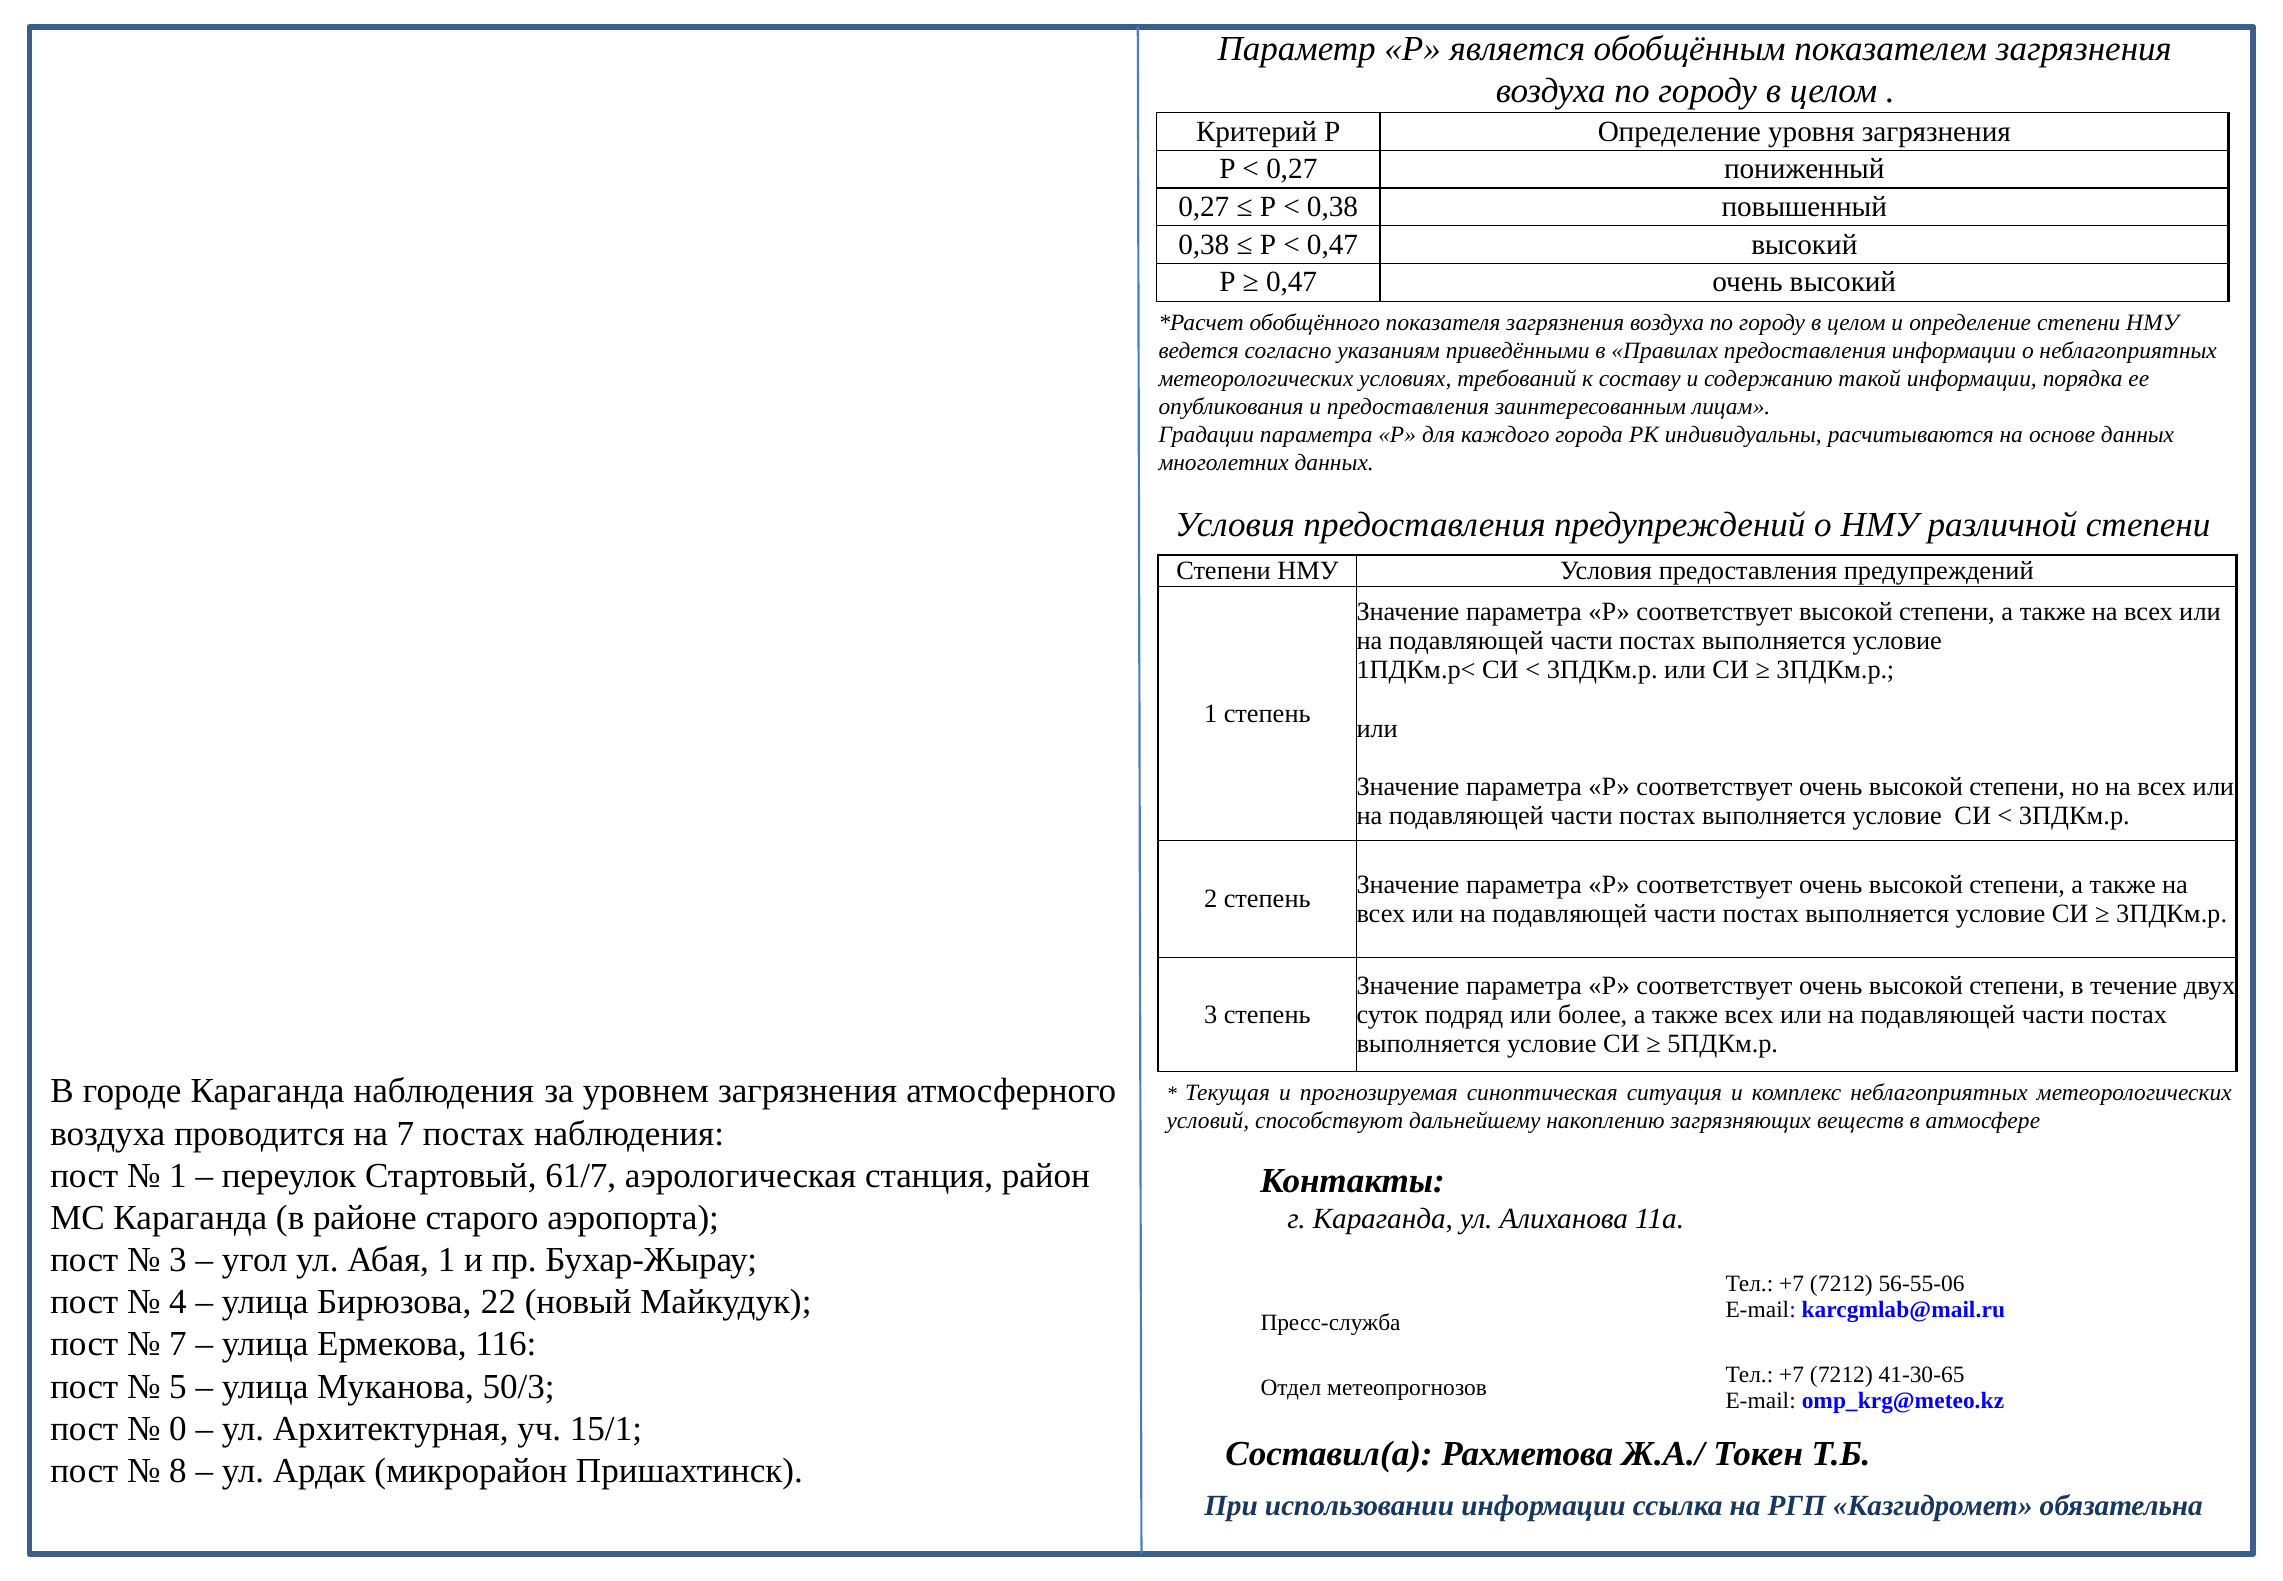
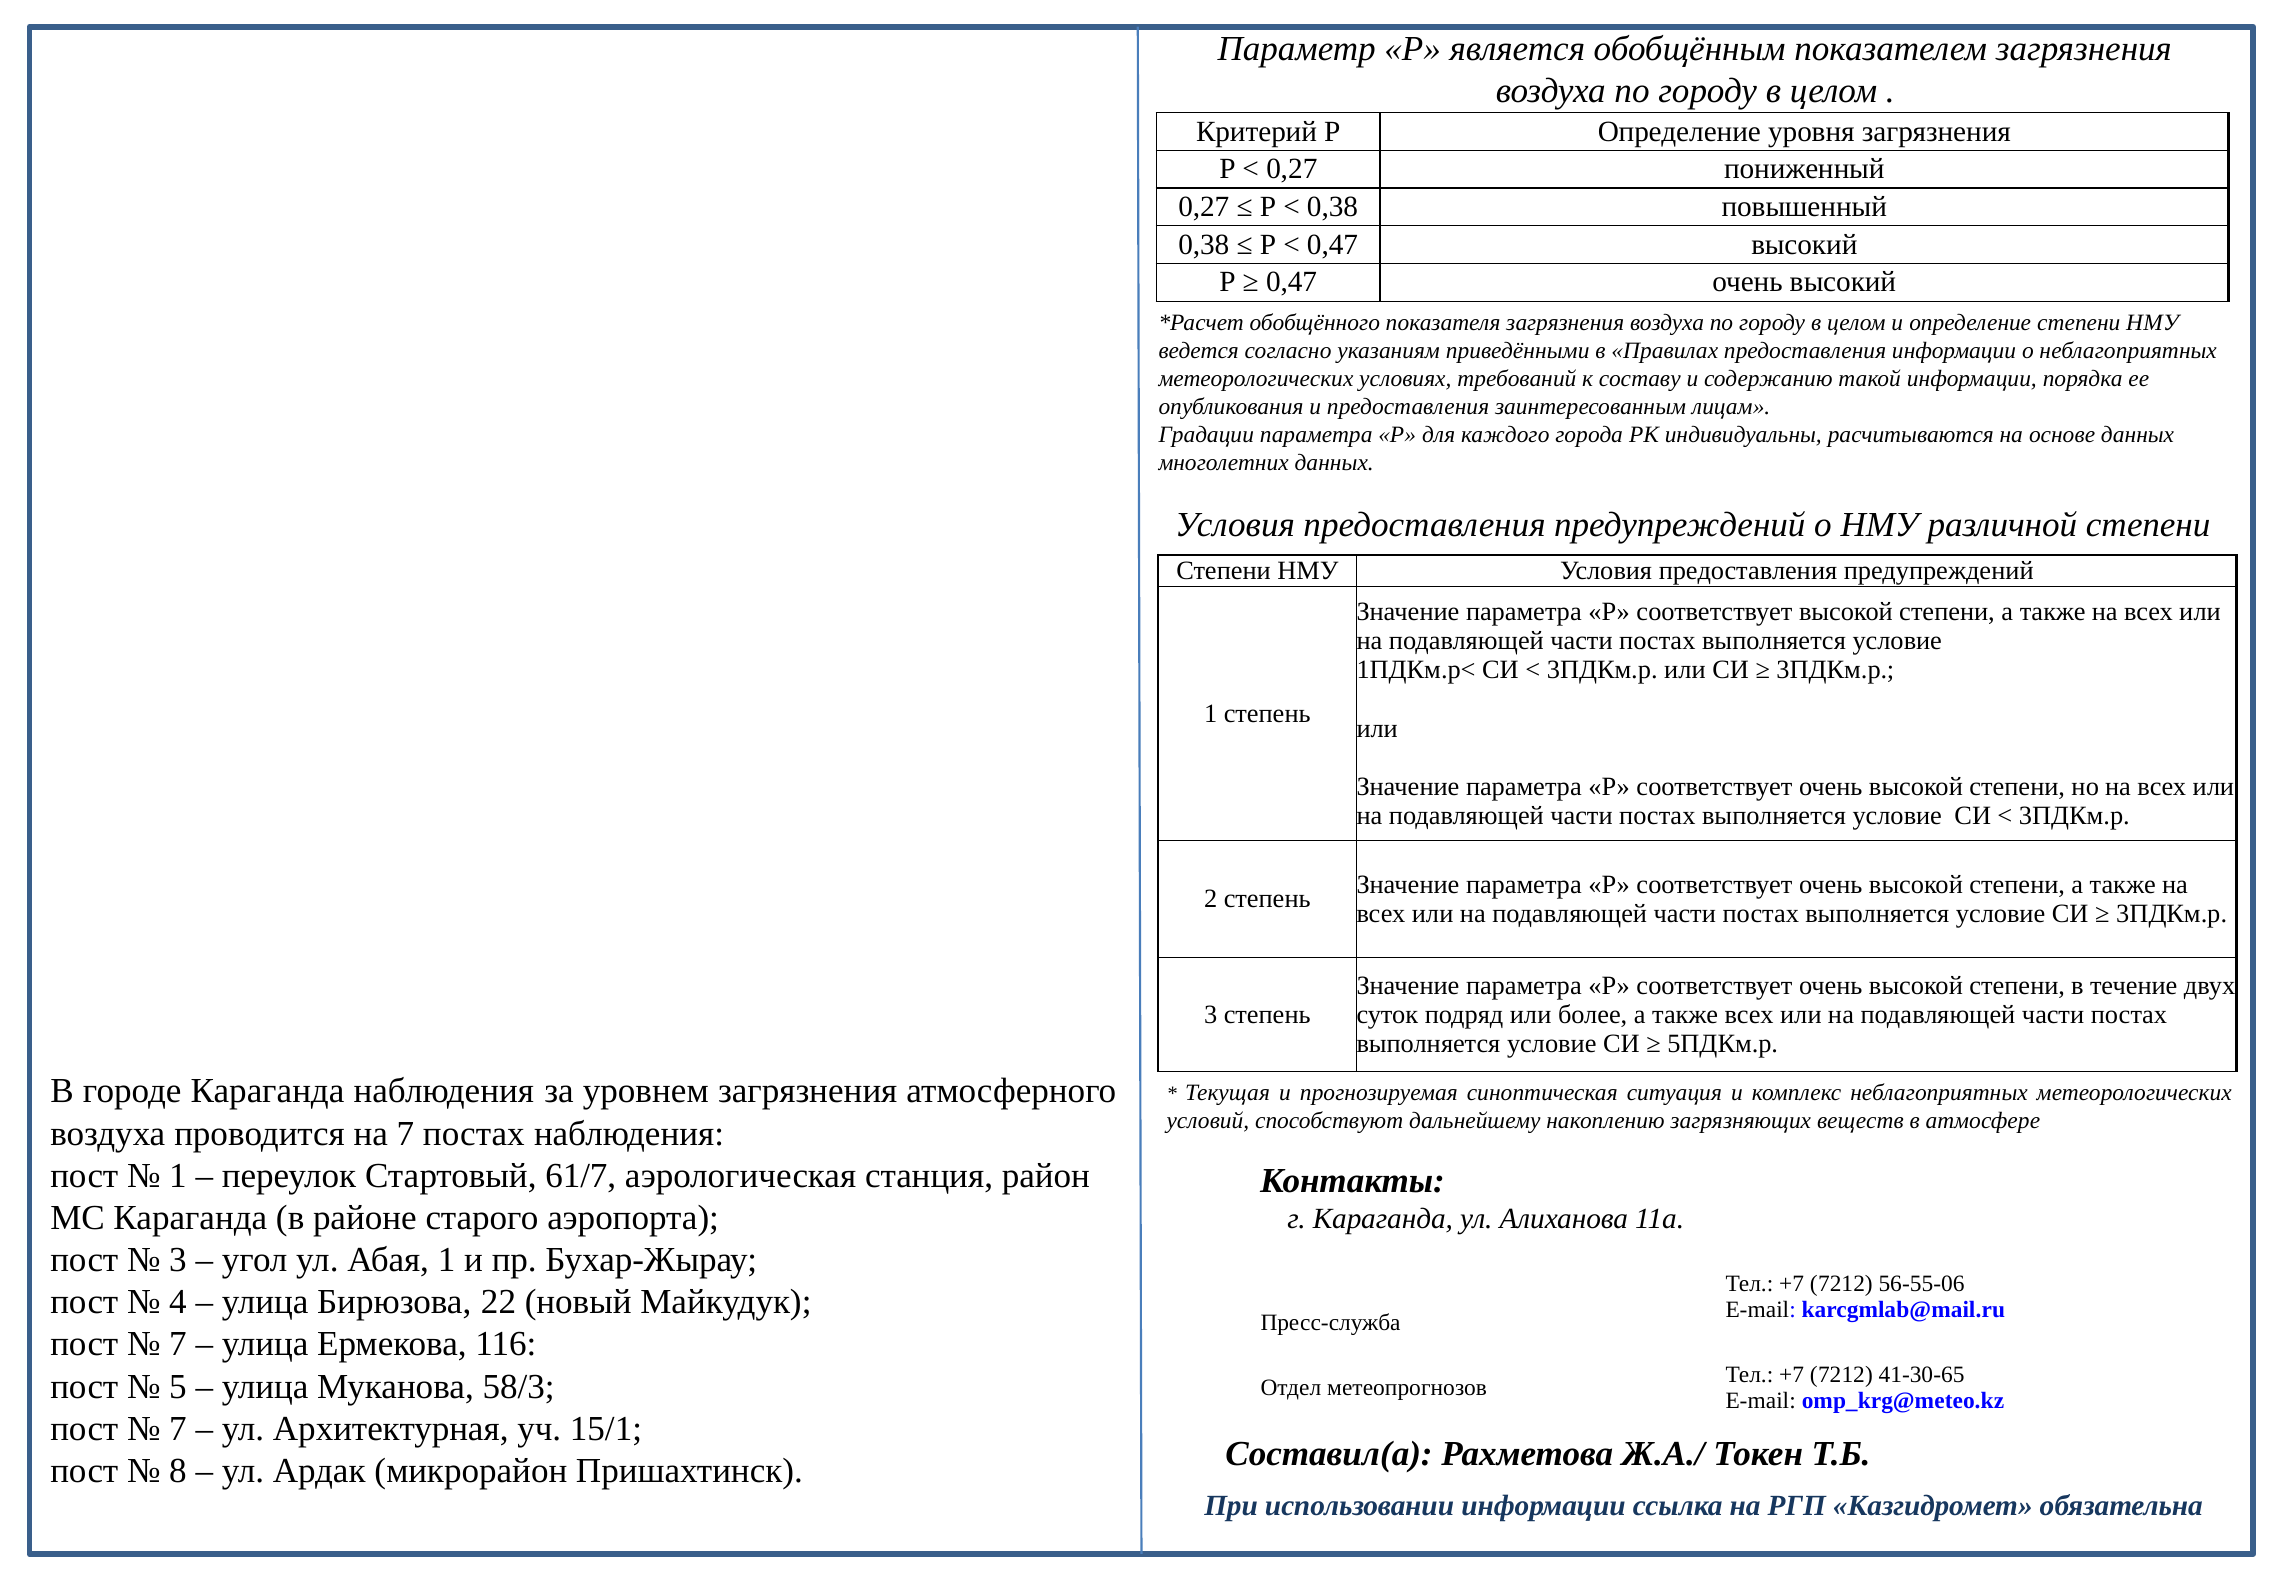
50/3: 50/3 -> 58/3
0 at (178, 1428): 0 -> 7
